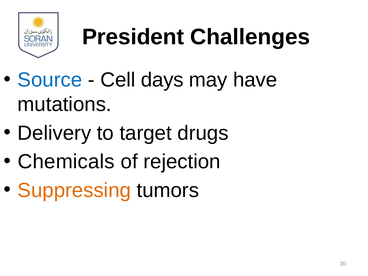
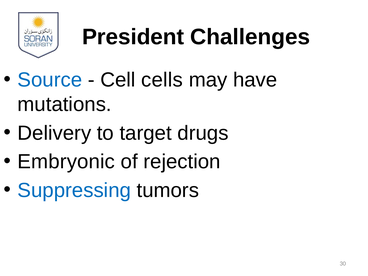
days: days -> cells
Chemicals: Chemicals -> Embryonic
Suppressing colour: orange -> blue
